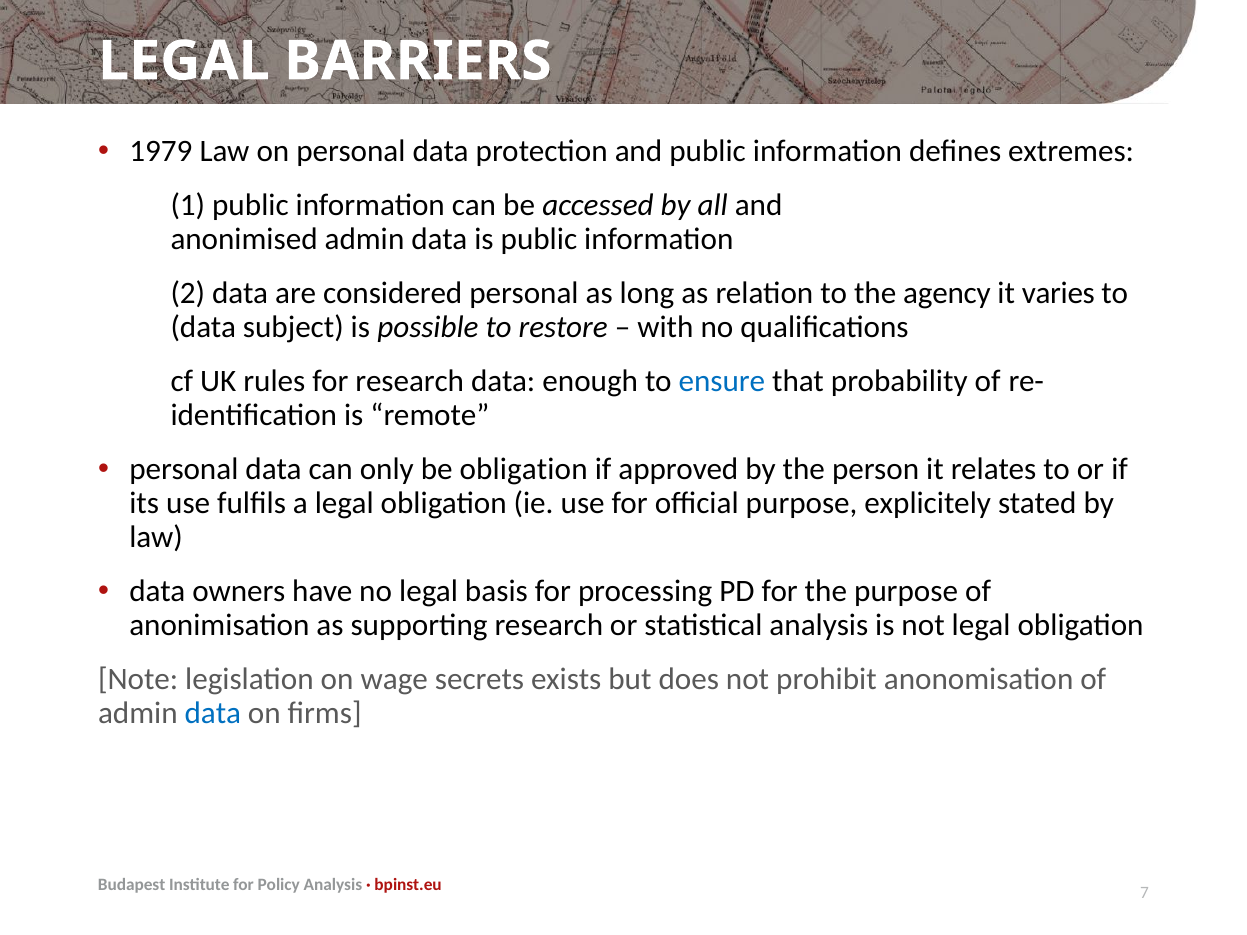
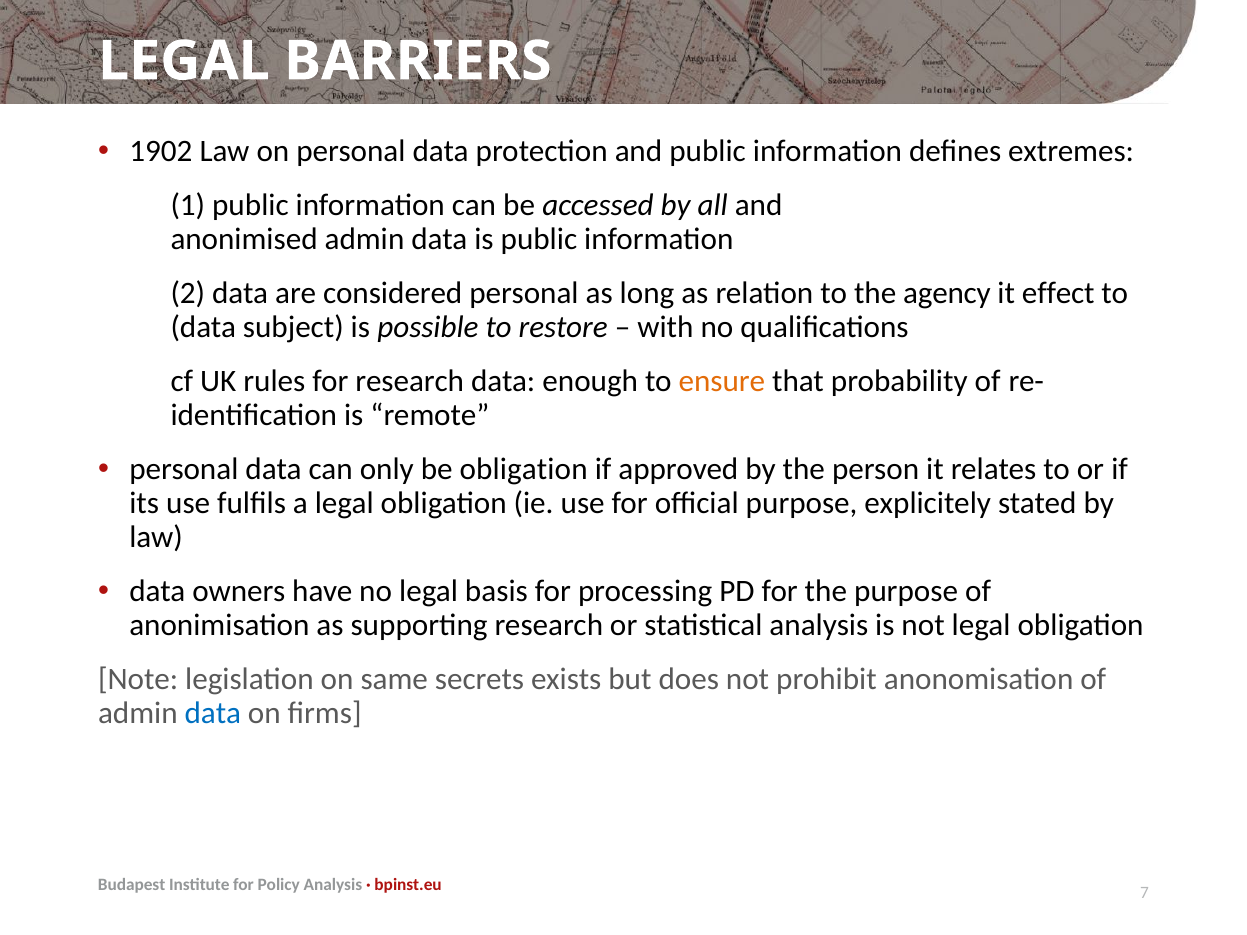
1979: 1979 -> 1902
varies: varies -> effect
ensure colour: blue -> orange
wage: wage -> same
